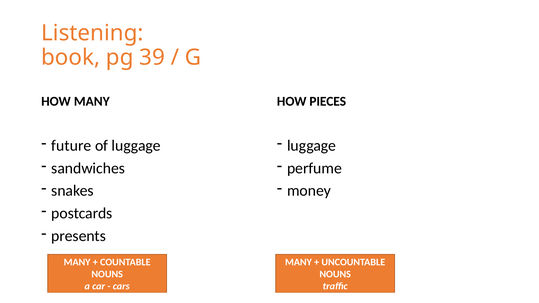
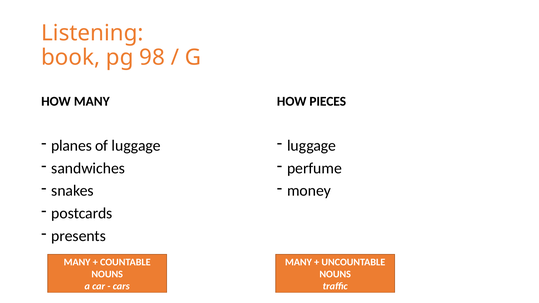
39: 39 -> 98
future: future -> planes
